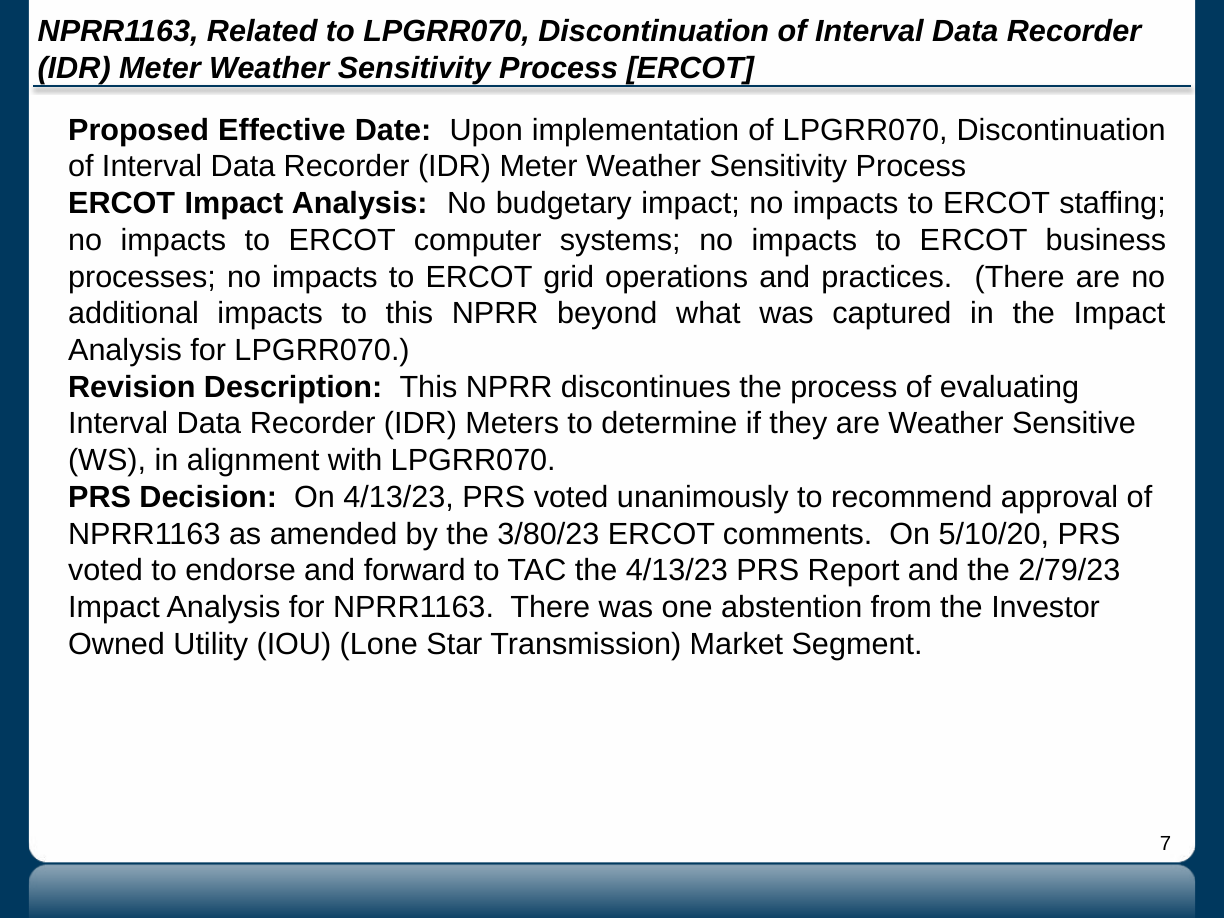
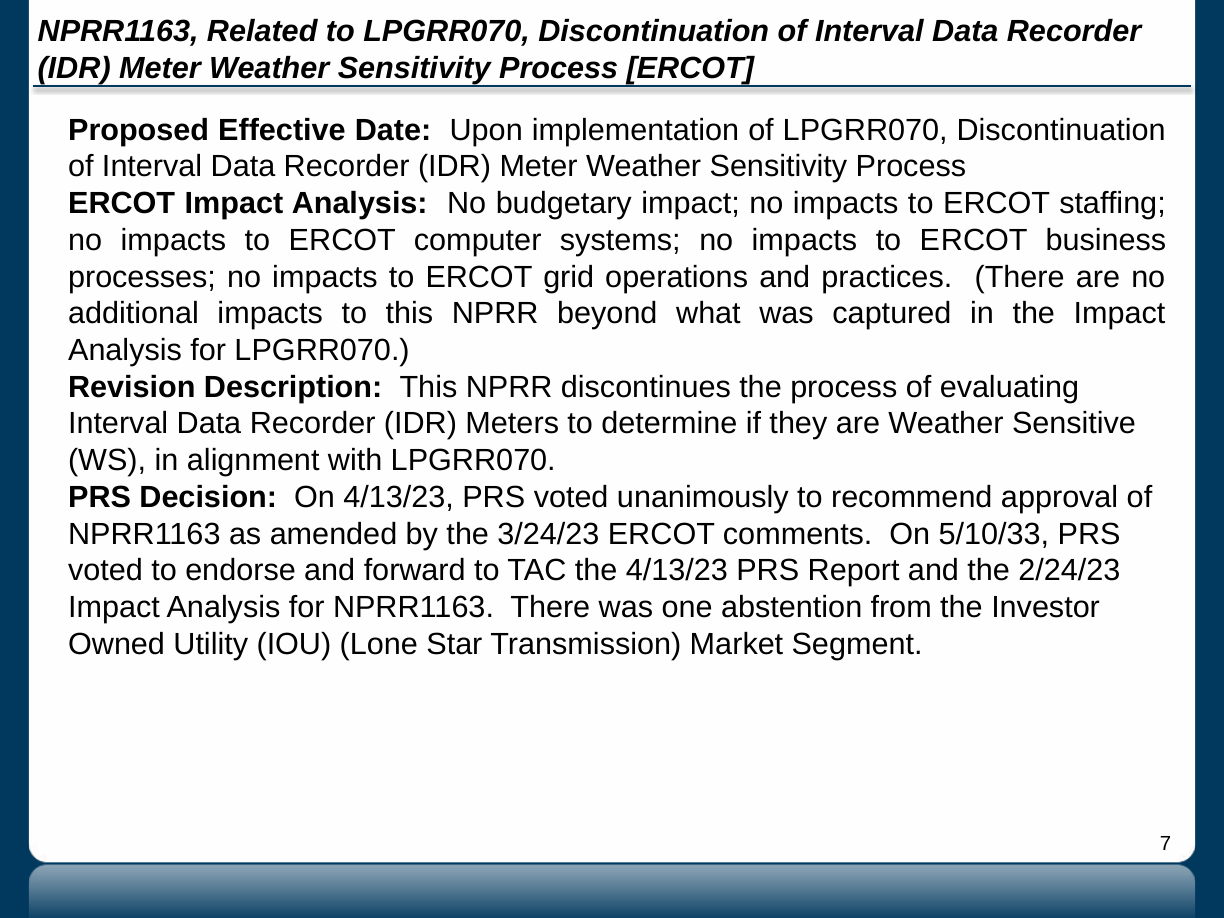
3/80/23: 3/80/23 -> 3/24/23
5/10/20: 5/10/20 -> 5/10/33
2/79/23: 2/79/23 -> 2/24/23
